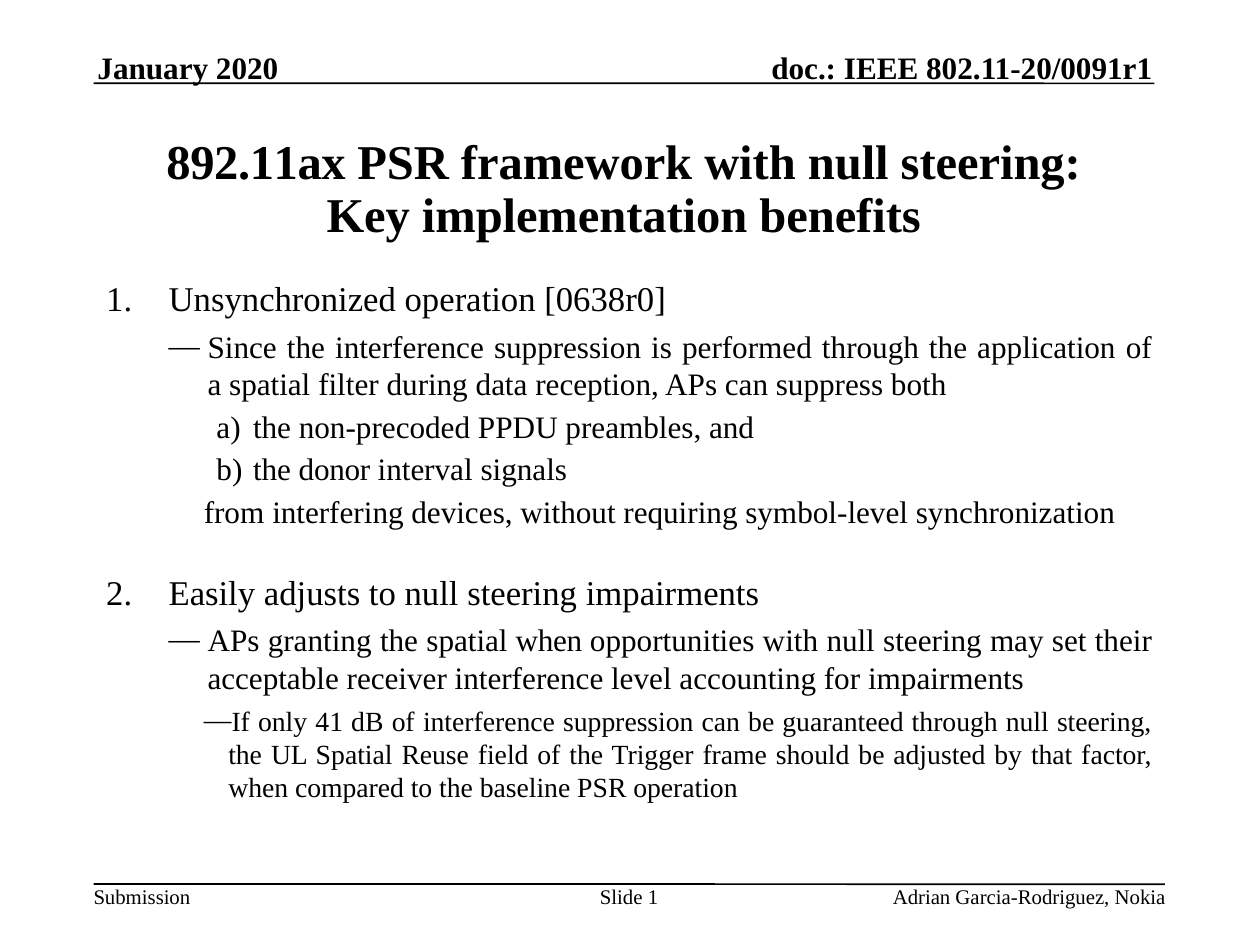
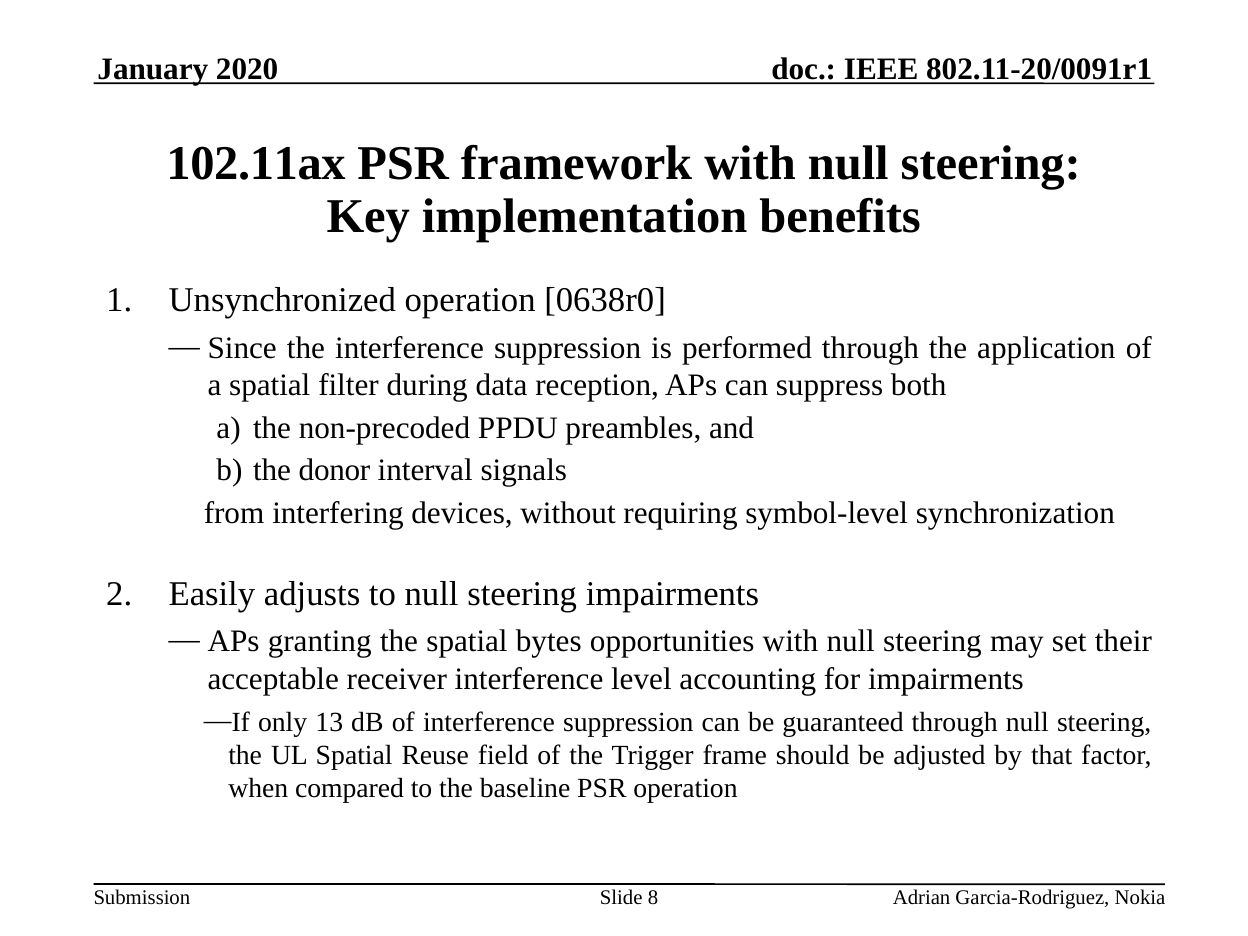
892.11ax: 892.11ax -> 102.11ax
spatial when: when -> bytes
41: 41 -> 13
Slide 1: 1 -> 8
